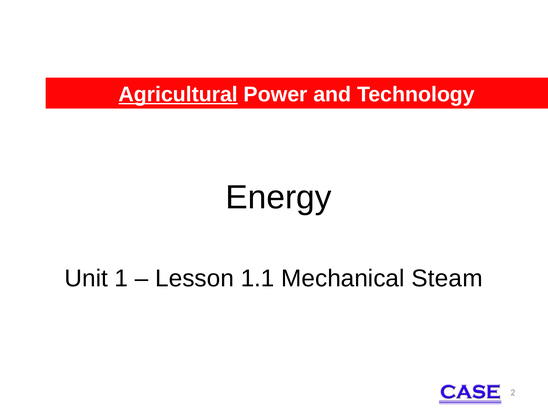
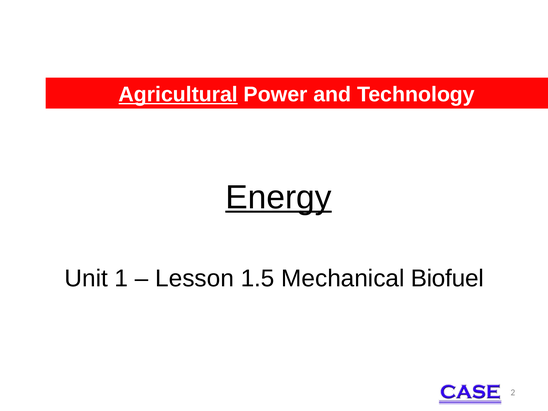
Energy underline: none -> present
1.1: 1.1 -> 1.5
Steam: Steam -> Biofuel
